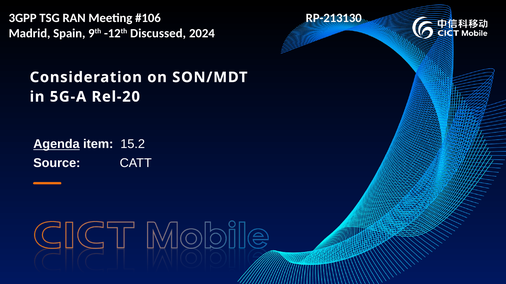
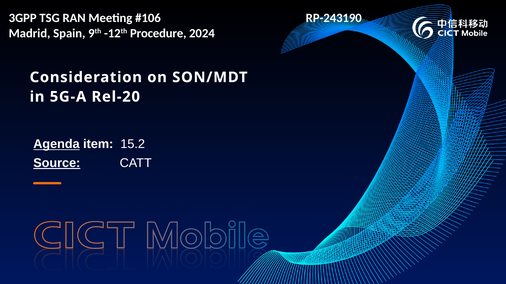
RP-213130: RP-213130 -> RP-243190
Discussed: Discussed -> Procedure
Source underline: none -> present
